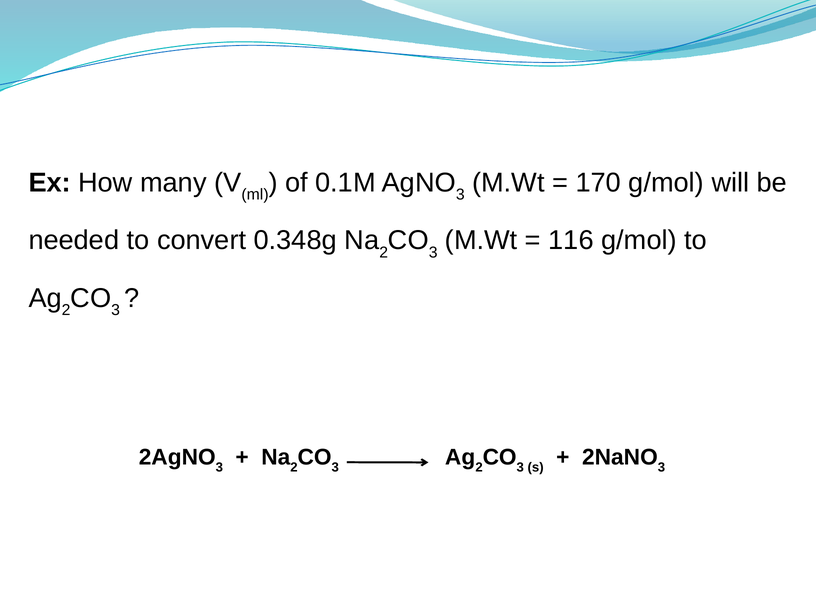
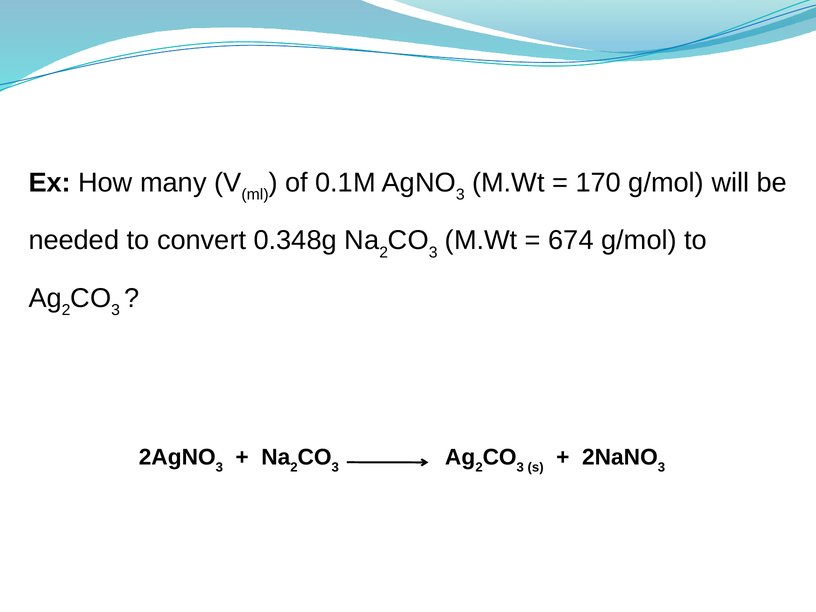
116: 116 -> 674
